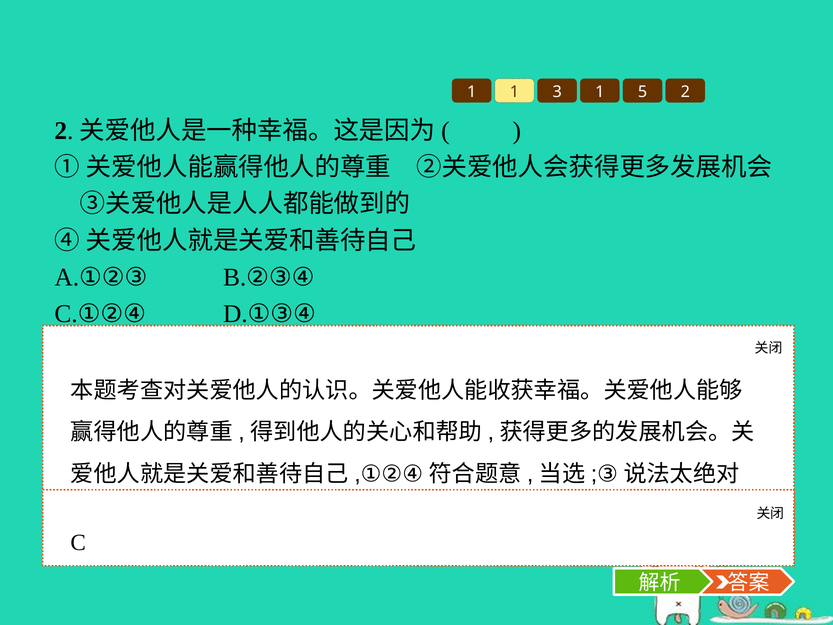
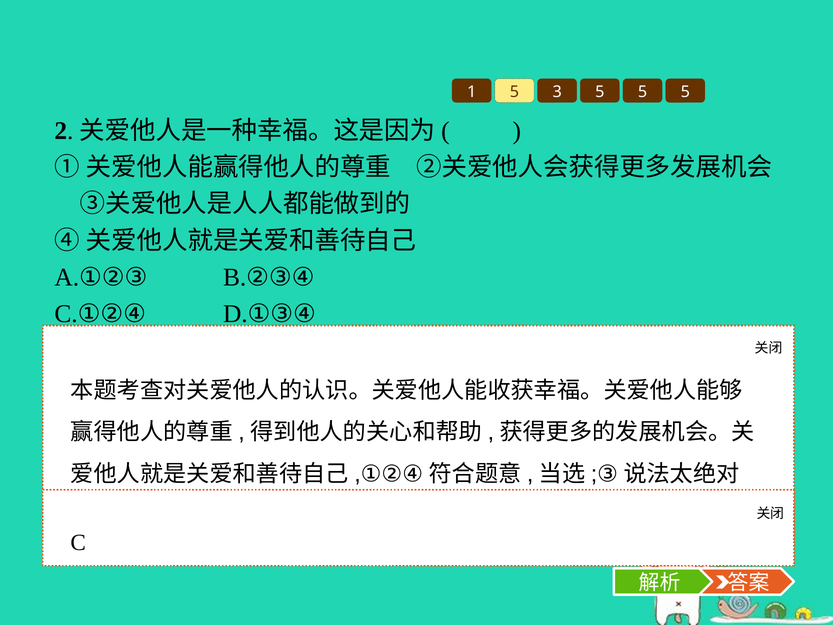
1 1: 1 -> 5
3 1: 1 -> 5
2 at (685, 92): 2 -> 5
